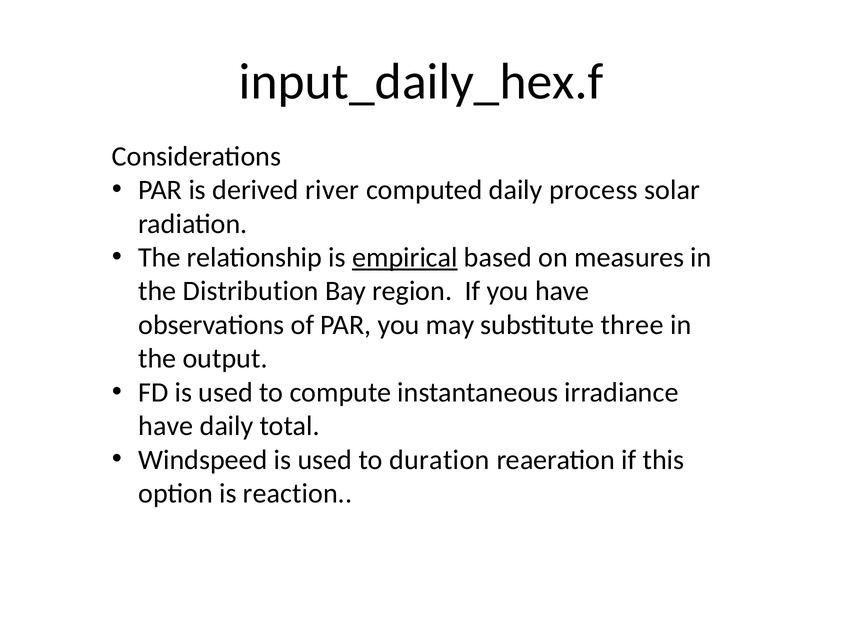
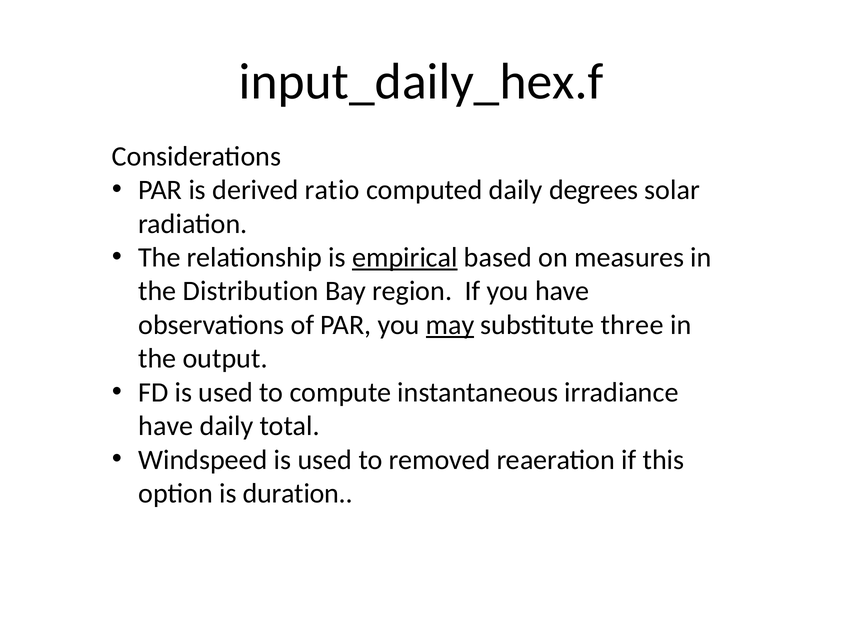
river: river -> ratio
process: process -> degrees
may underline: none -> present
duration: duration -> removed
reaction: reaction -> duration
